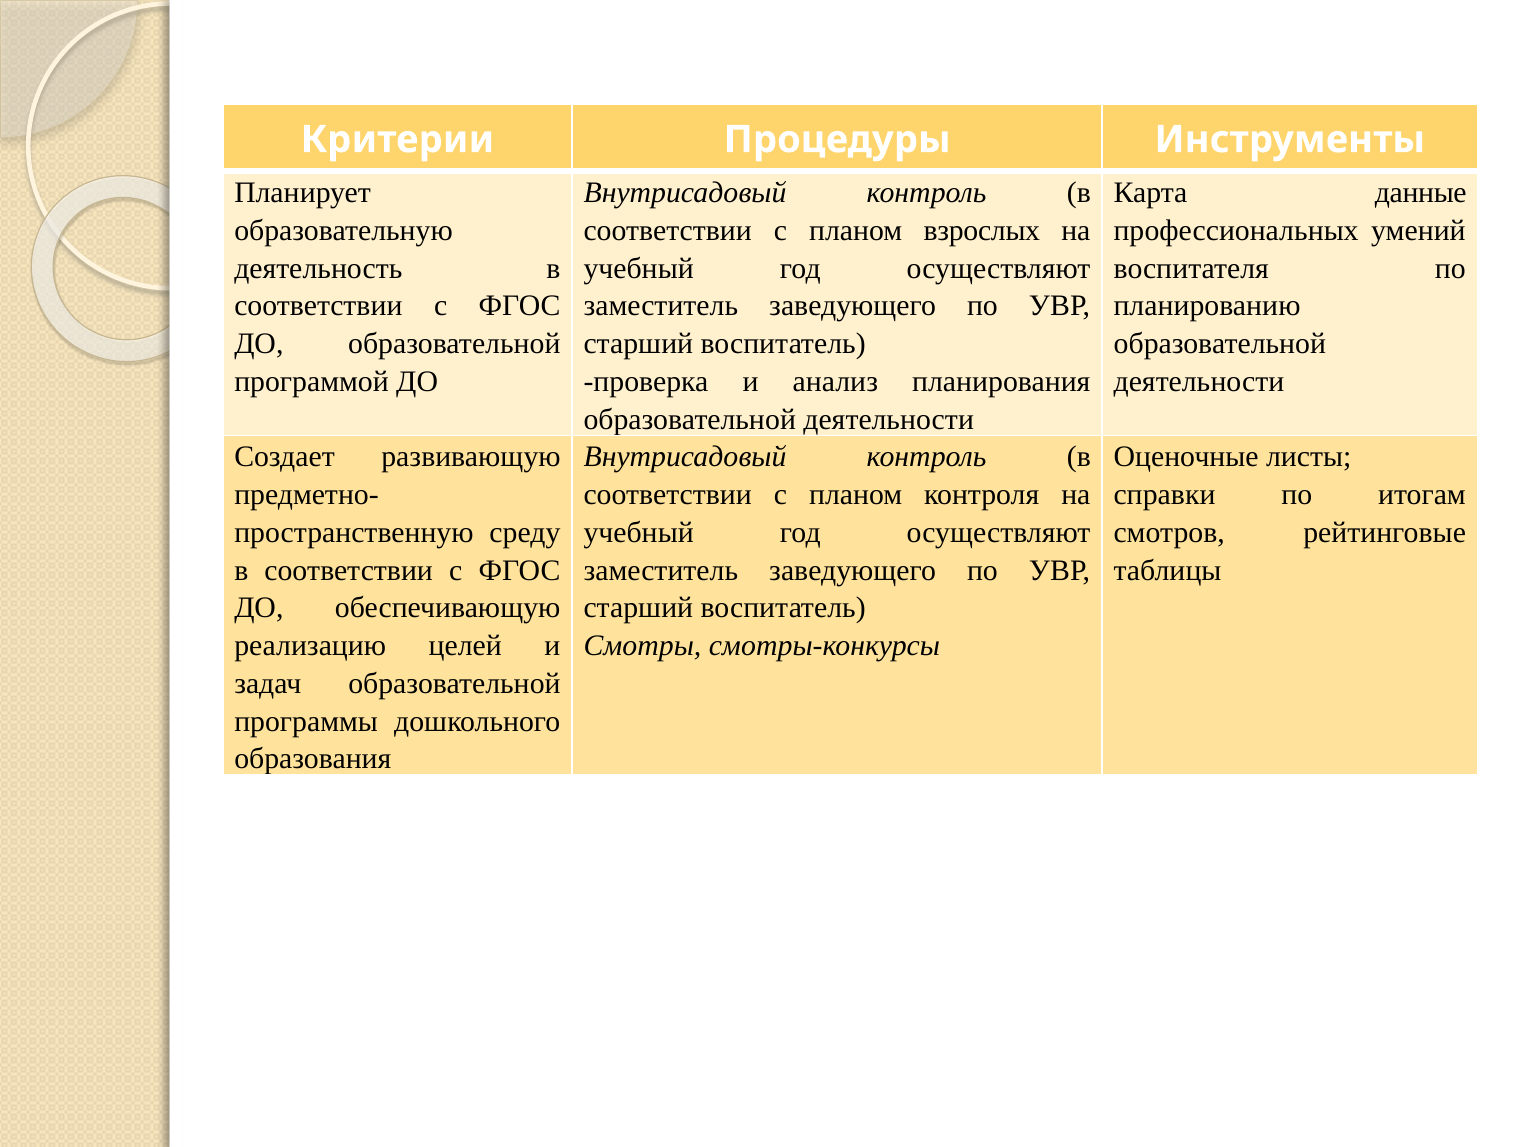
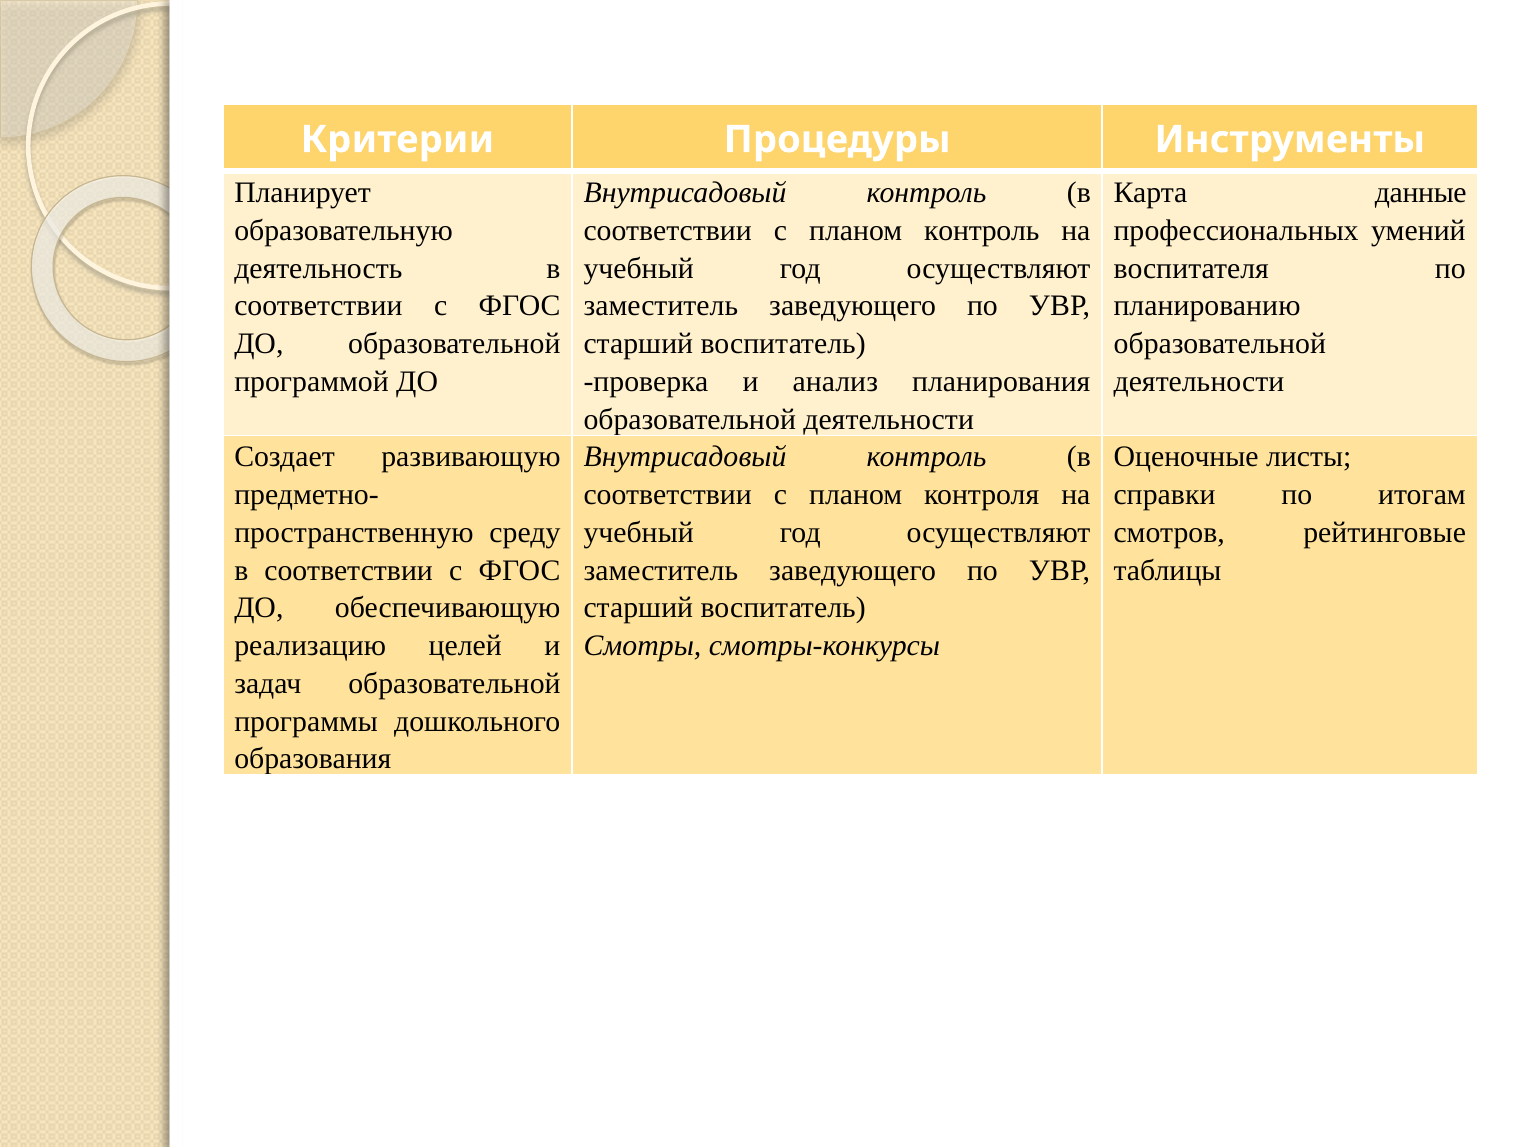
планом взрослых: взрослых -> контроль
